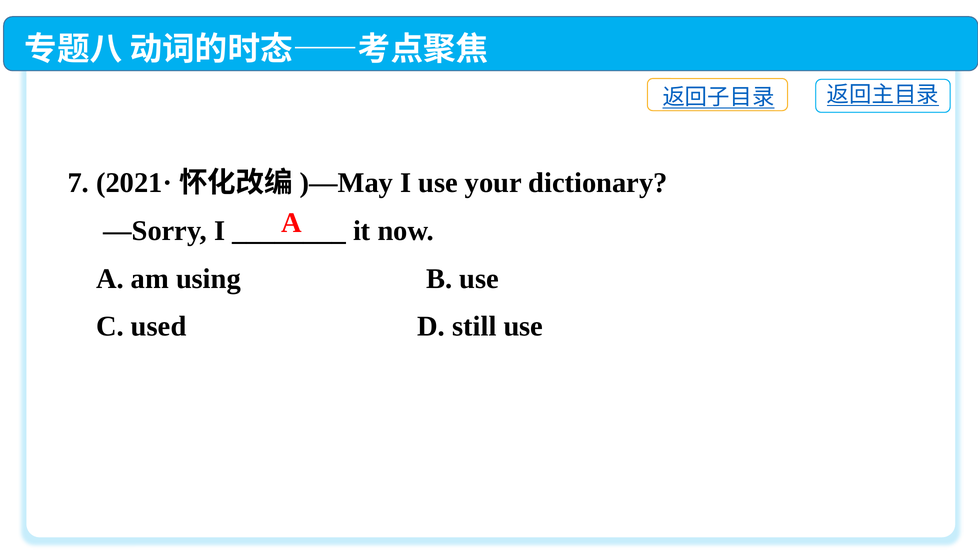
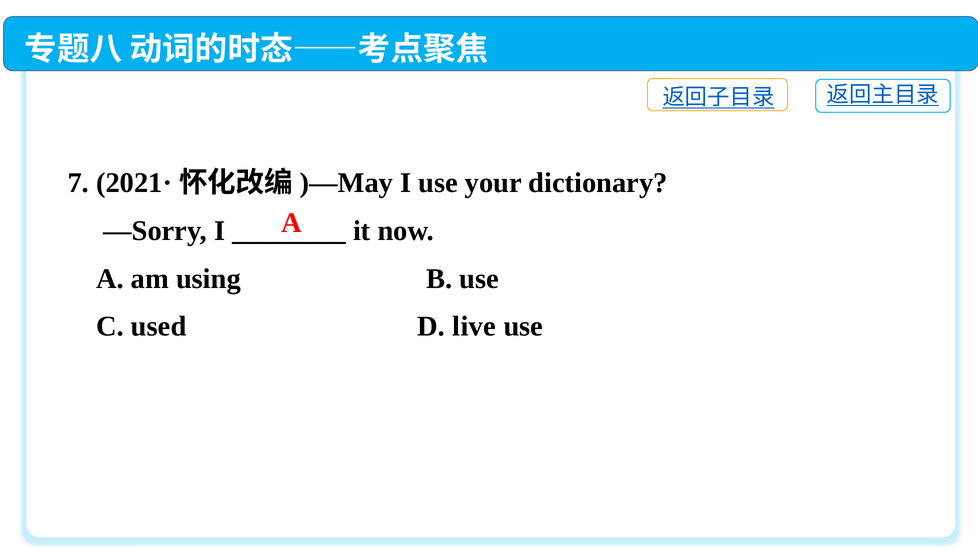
still: still -> live
